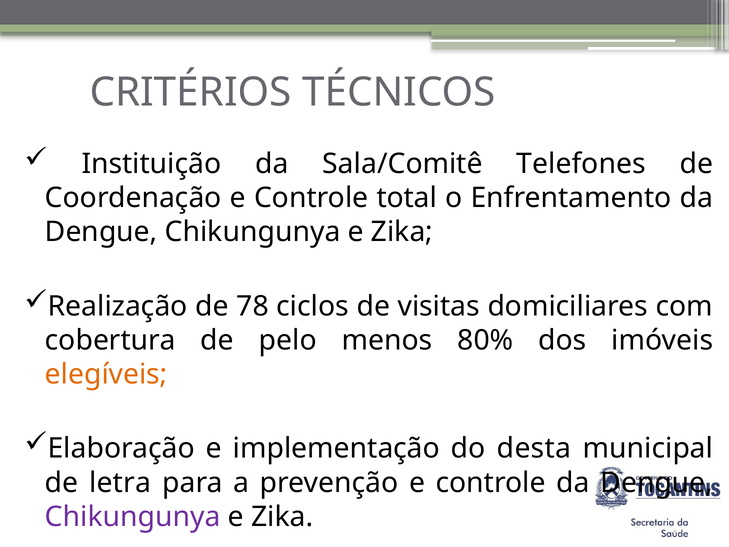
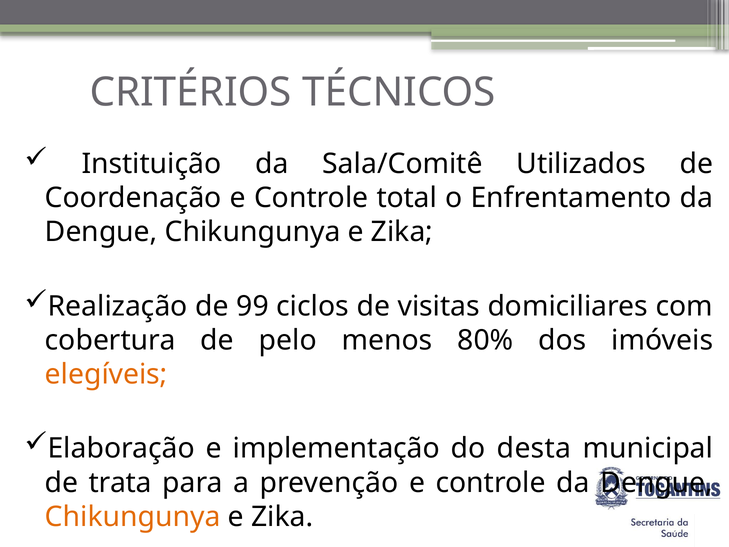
Telefones: Telefones -> Utilizados
78: 78 -> 99
letra: letra -> trata
Chikungunya at (133, 516) colour: purple -> orange
